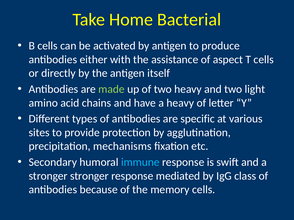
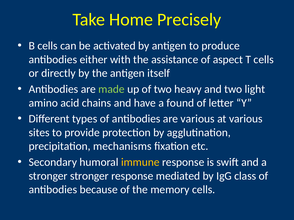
Bacterial: Bacterial -> Precisely
a heavy: heavy -> found
are specific: specific -> various
immune colour: light blue -> yellow
